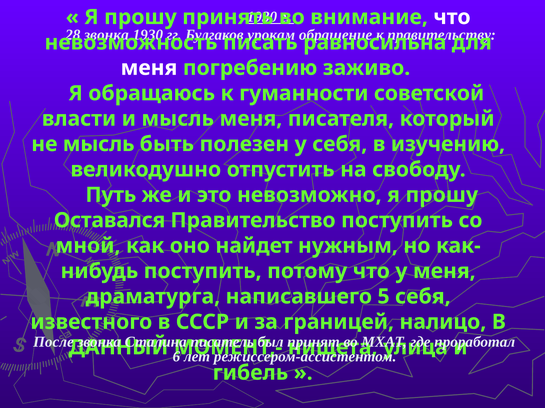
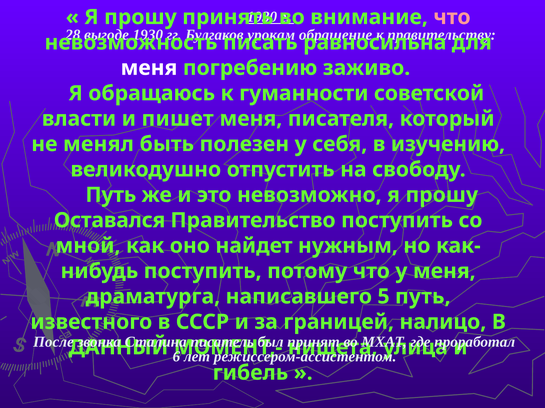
что at (452, 17) colour: white -> pink
звонка at (106, 35): звонка -> выгоде
и мысль: мысль -> пишет
не мысль: мысль -> менял
5 себя: себя -> путь
